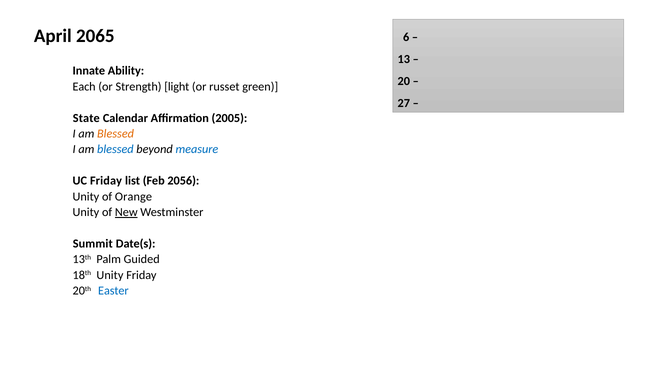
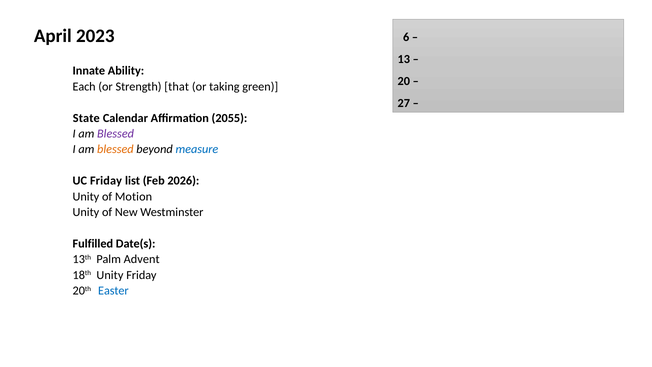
2065: 2065 -> 2023
light: light -> that
russet: russet -> taking
2005: 2005 -> 2055
Blessed at (116, 134) colour: orange -> purple
blessed at (115, 149) colour: blue -> orange
2056: 2056 -> 2026
Orange: Orange -> Motion
New underline: present -> none
Summit: Summit -> Fulfilled
Guided: Guided -> Advent
